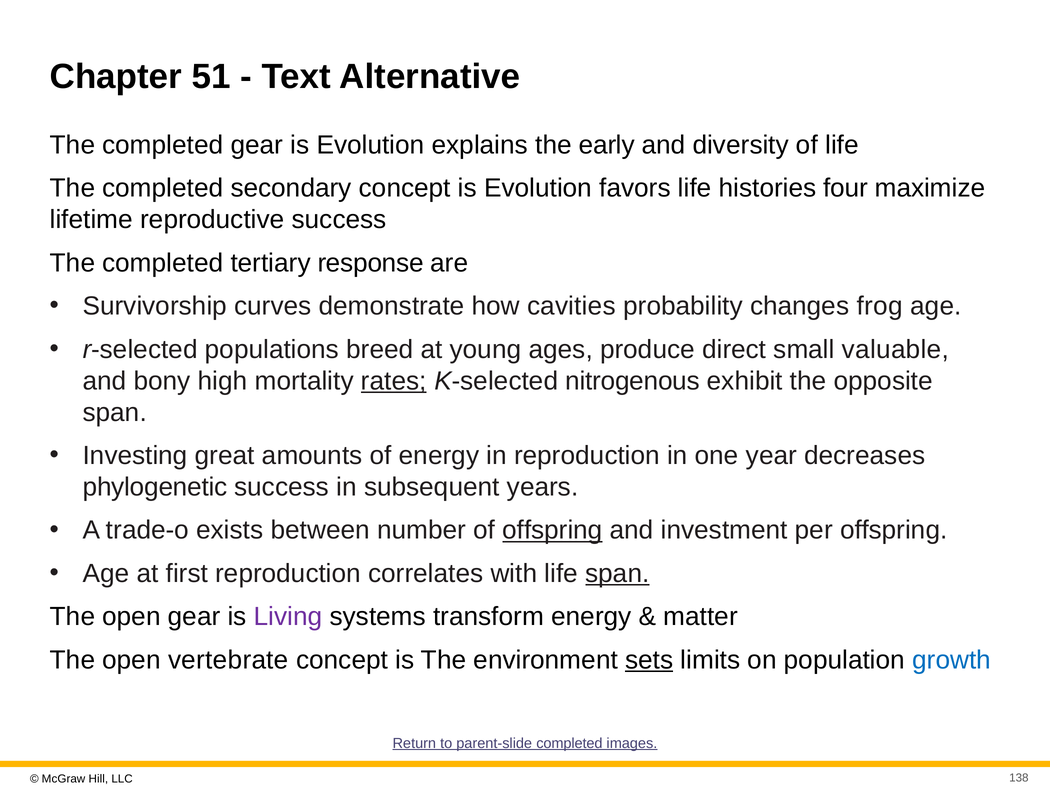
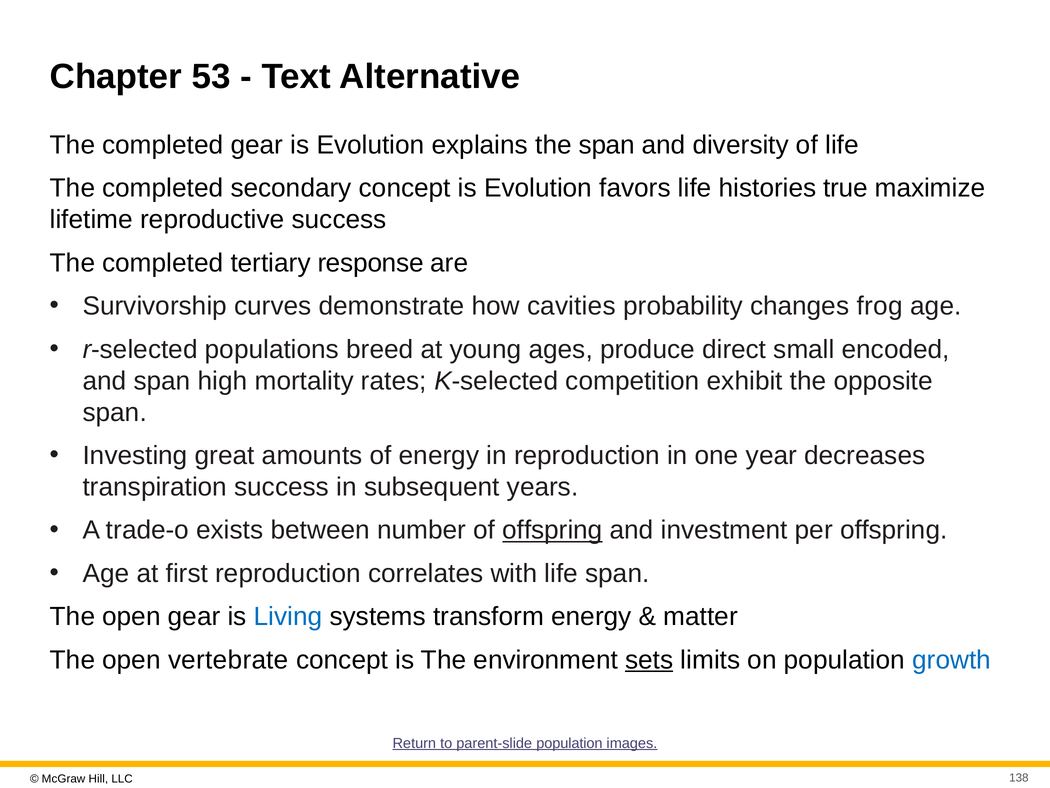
51: 51 -> 53
the early: early -> span
four: four -> true
valuable: valuable -> encoded
and bony: bony -> span
rates underline: present -> none
nitrogenous: nitrogenous -> competition
phylogenetic: phylogenetic -> transpiration
span at (617, 573) underline: present -> none
Living colour: purple -> blue
parent-slide completed: completed -> population
